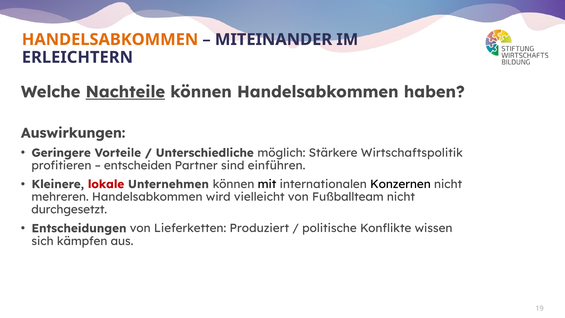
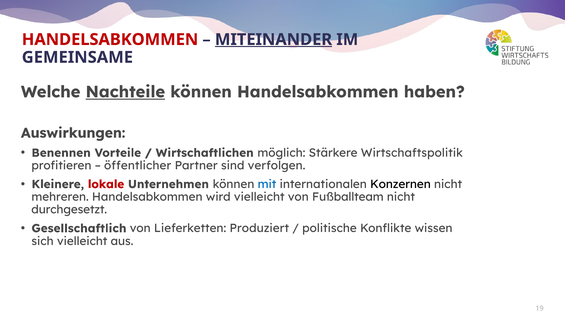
HANDELSABKOMMEN at (110, 39) colour: orange -> red
MITEINANDER underline: none -> present
ERLEICHTERN: ERLEICHTERN -> GEMEINSAME
Geringere: Geringere -> Benennen
Unterschiedliche: Unterschiedliche -> Wirtschaftlichen
entscheiden: entscheiden -> öffentlicher
einführen: einführen -> verfolgen
mit colour: black -> blue
Entscheidungen: Entscheidungen -> Gesellschaftlich
sich kämpfen: kämpfen -> vielleicht
